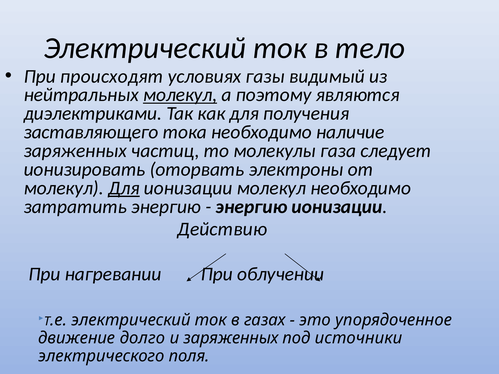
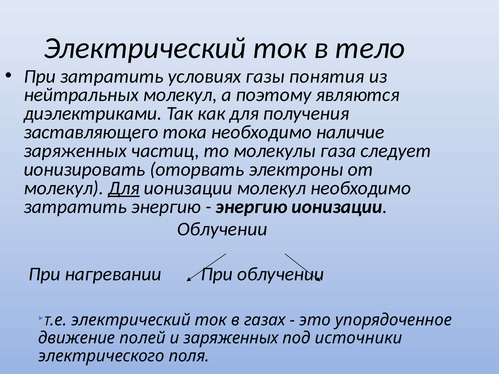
При происходят: происходят -> затратить
видимый: видимый -> понятия
молекул at (180, 95) underline: present -> none
Действию at (222, 229): Действию -> Облучении
долго: долго -> полей
